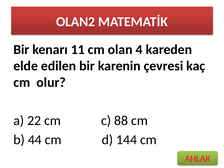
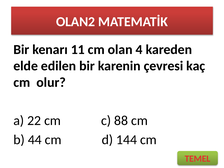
AHLAK: AHLAK -> TEMEL
